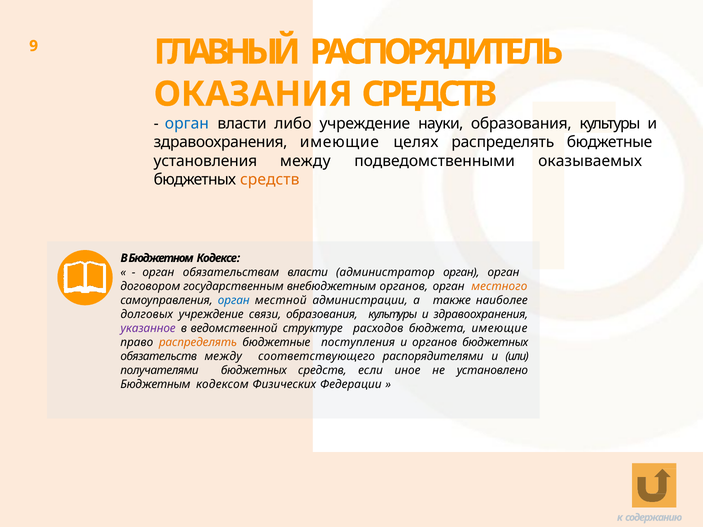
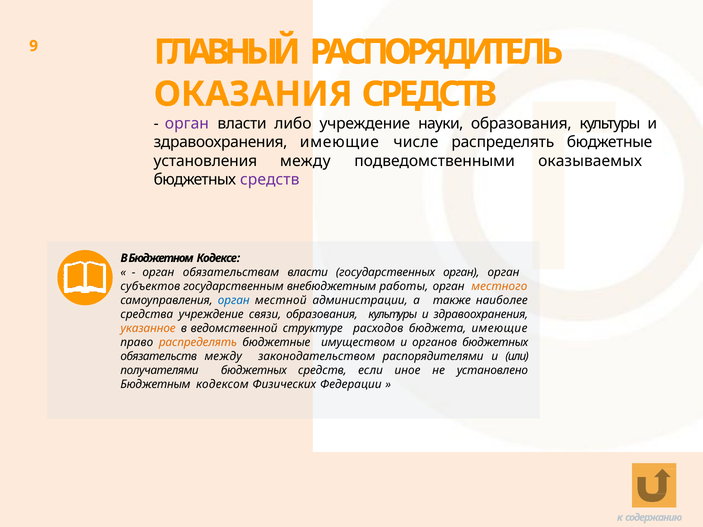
орган at (187, 124) colour: blue -> purple
целях: целях -> числе
средств at (270, 180) colour: orange -> purple
администратор: администратор -> государственных
договором: договором -> субъектов
внебюджетным органов: органов -> работы
долговых: долговых -> средства
указанное colour: purple -> orange
поступления: поступления -> имуществом
соответствующего: соответствующего -> законодательством
